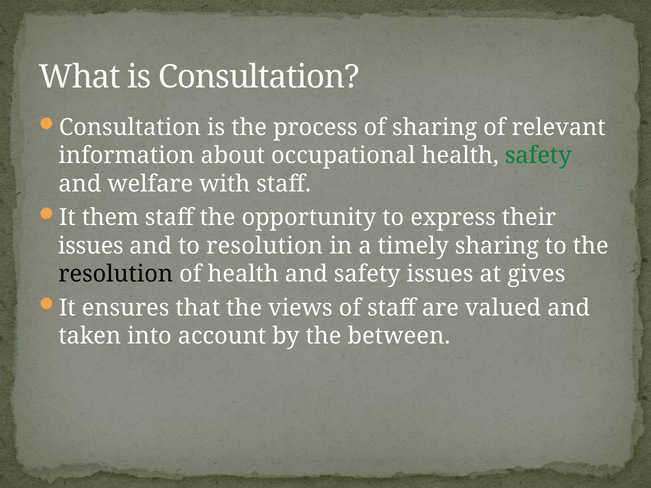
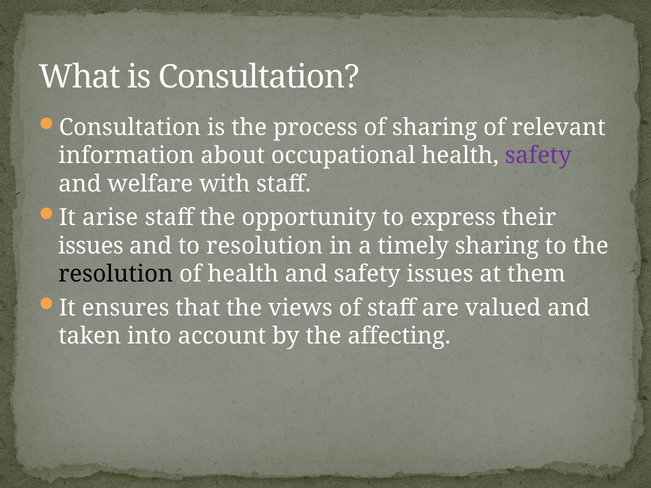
safety at (538, 156) colour: green -> purple
them: them -> arise
gives: gives -> them
between: between -> affecting
